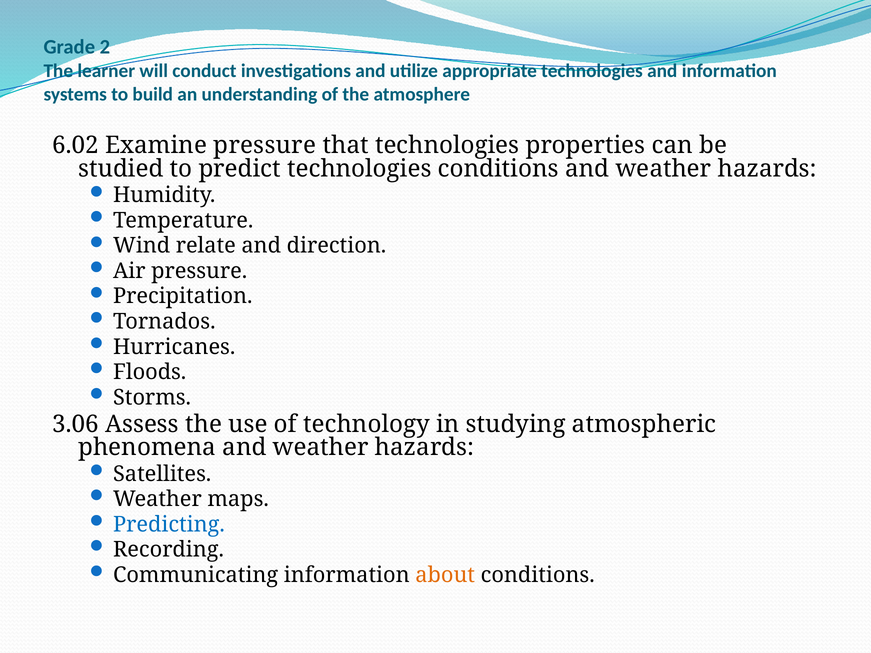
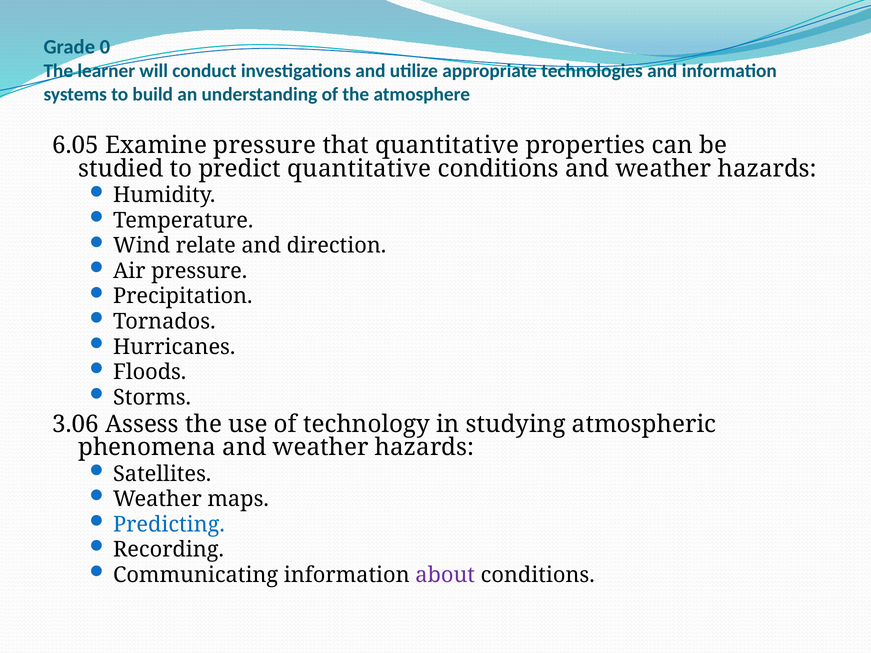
2: 2 -> 0
6.02: 6.02 -> 6.05
that technologies: technologies -> quantitative
predict technologies: technologies -> quantitative
about colour: orange -> purple
